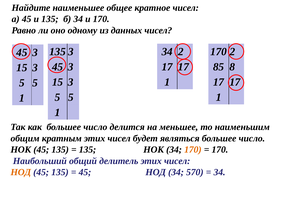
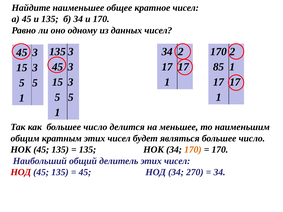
85 8: 8 -> 1
НОД at (21, 172) colour: orange -> red
570: 570 -> 270
